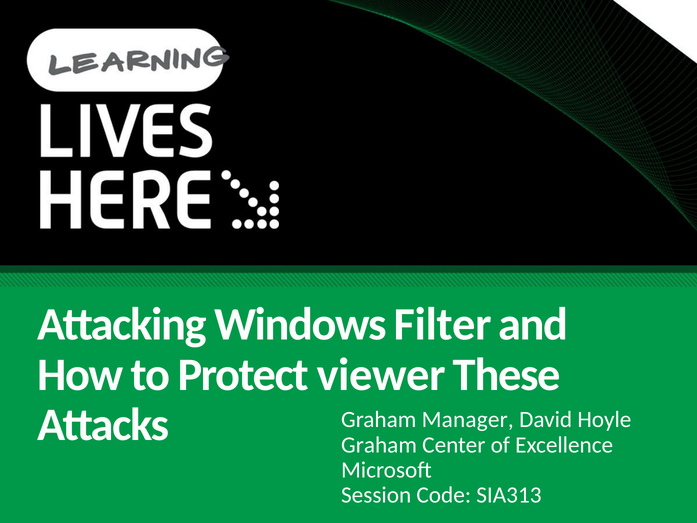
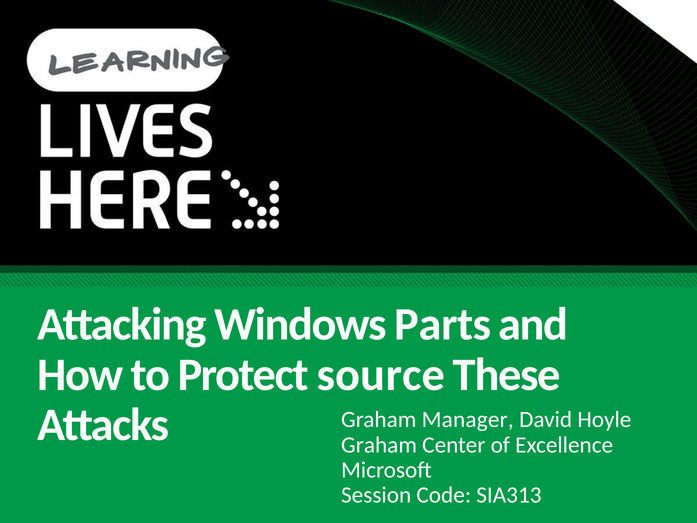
Filter: Filter -> Parts
viewer: viewer -> source
